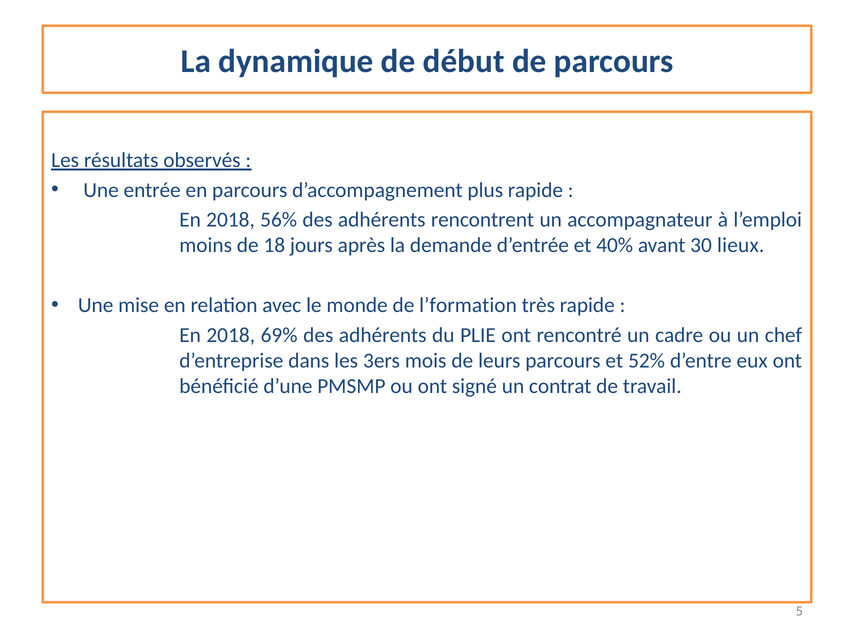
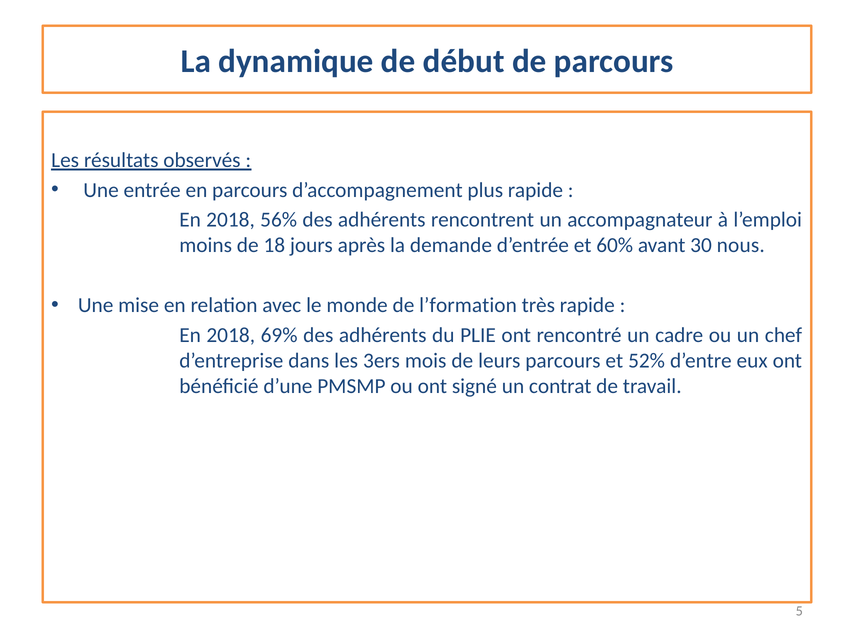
40%: 40% -> 60%
lieux: lieux -> nous
